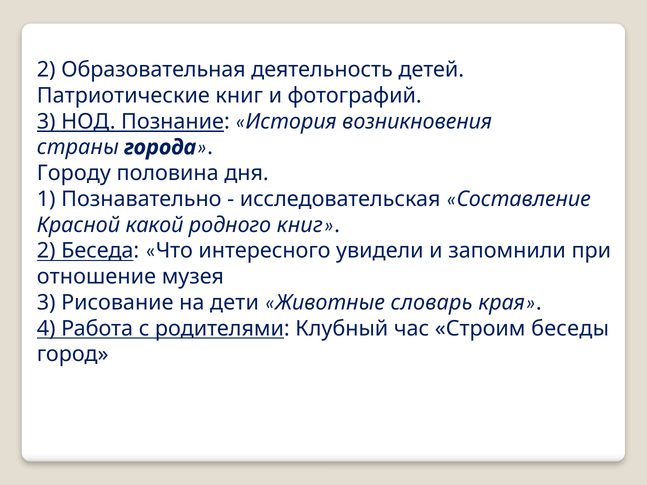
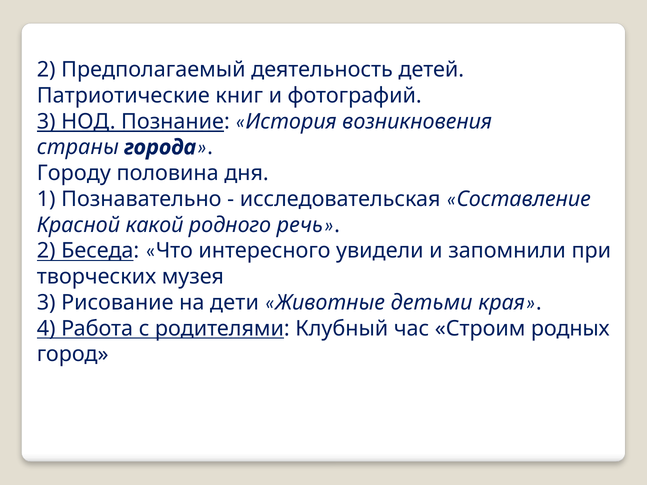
Образовательная: Образовательная -> Предполагаемый
родного книг: книг -> речь
отношение: отношение -> творческих
словарь: словарь -> детьми
беседы: беседы -> родных
